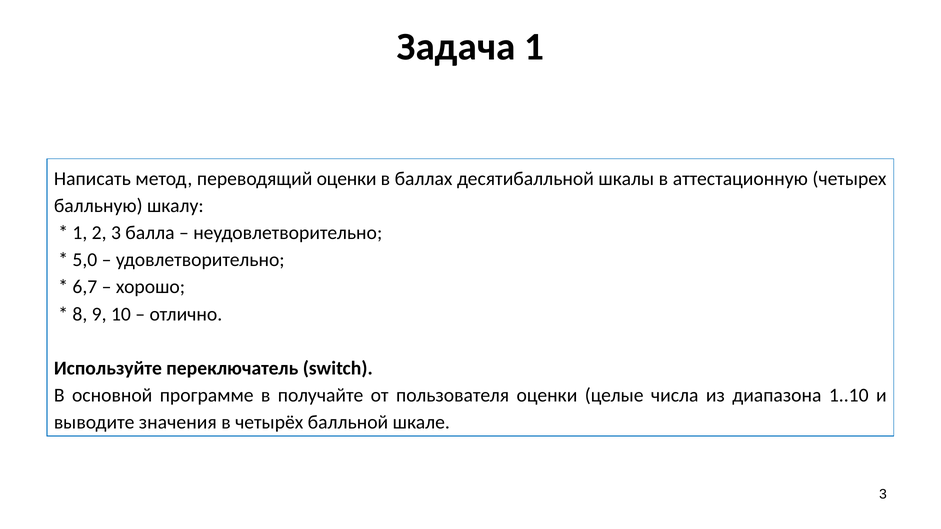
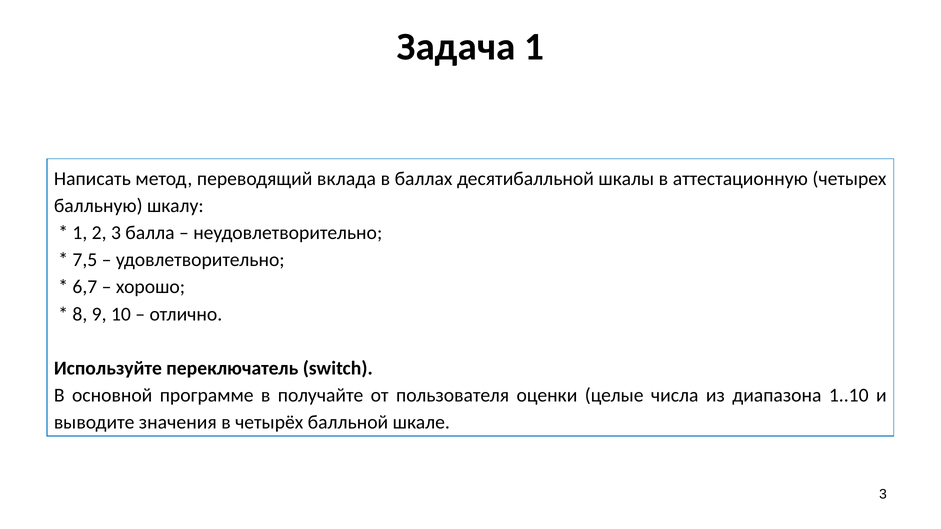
переводящий оценки: оценки -> вклада
5,0: 5,0 -> 7,5
